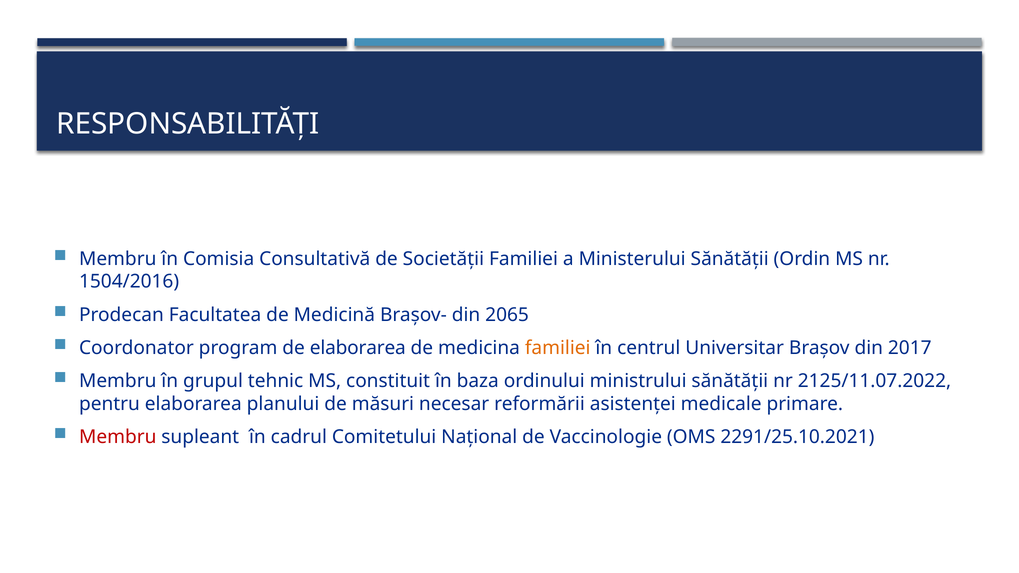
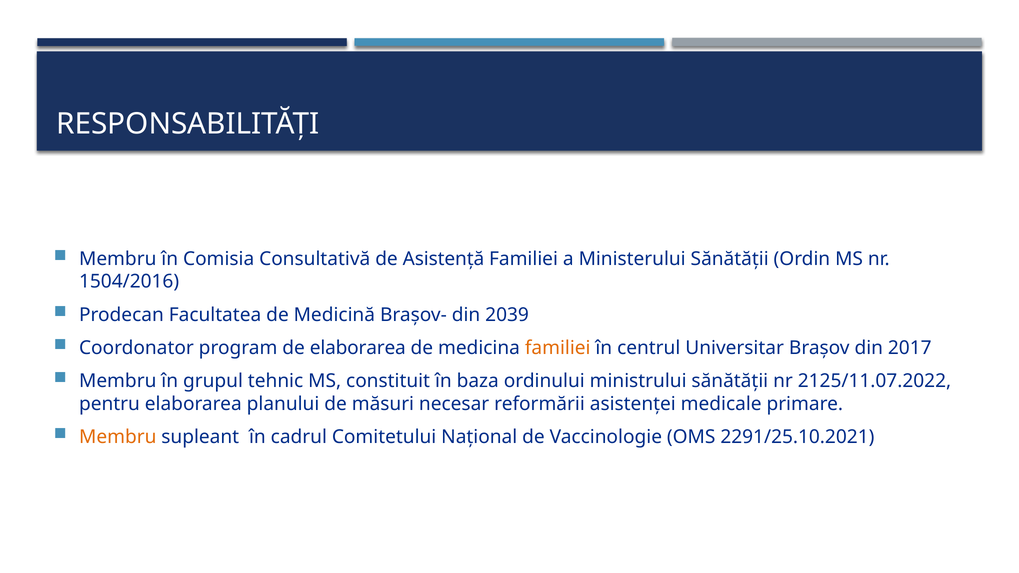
Societății: Societății -> Asistență
2065: 2065 -> 2039
Membru at (118, 437) colour: red -> orange
